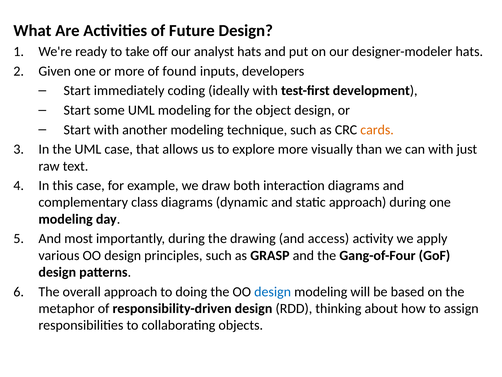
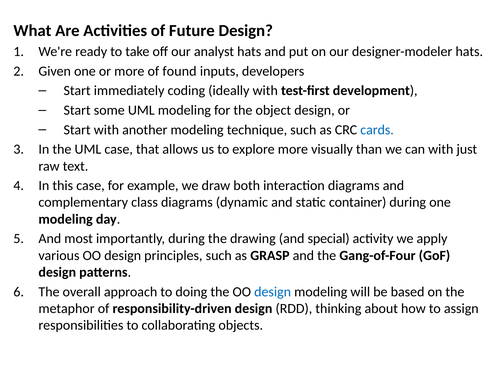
cards colour: orange -> blue
static approach: approach -> container
access: access -> special
